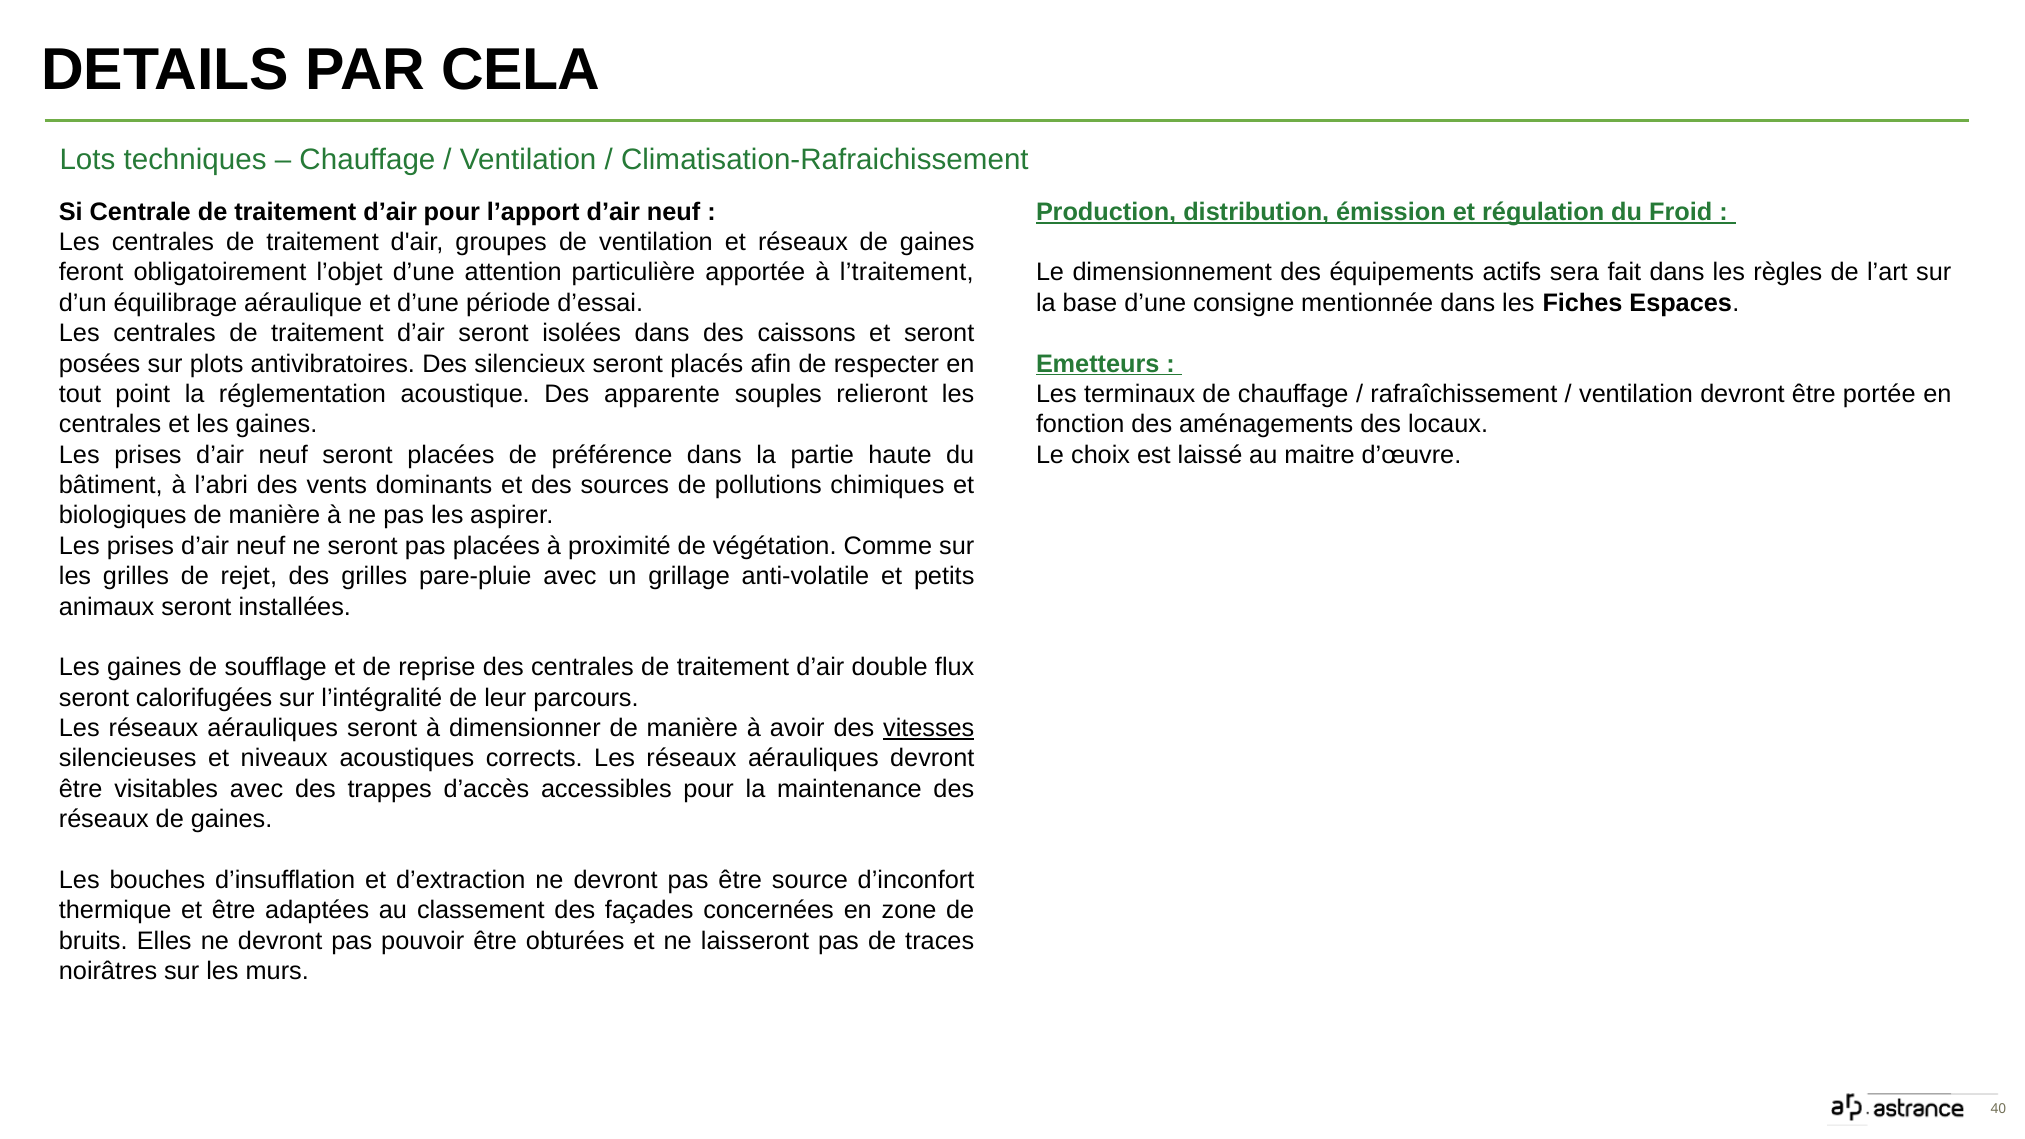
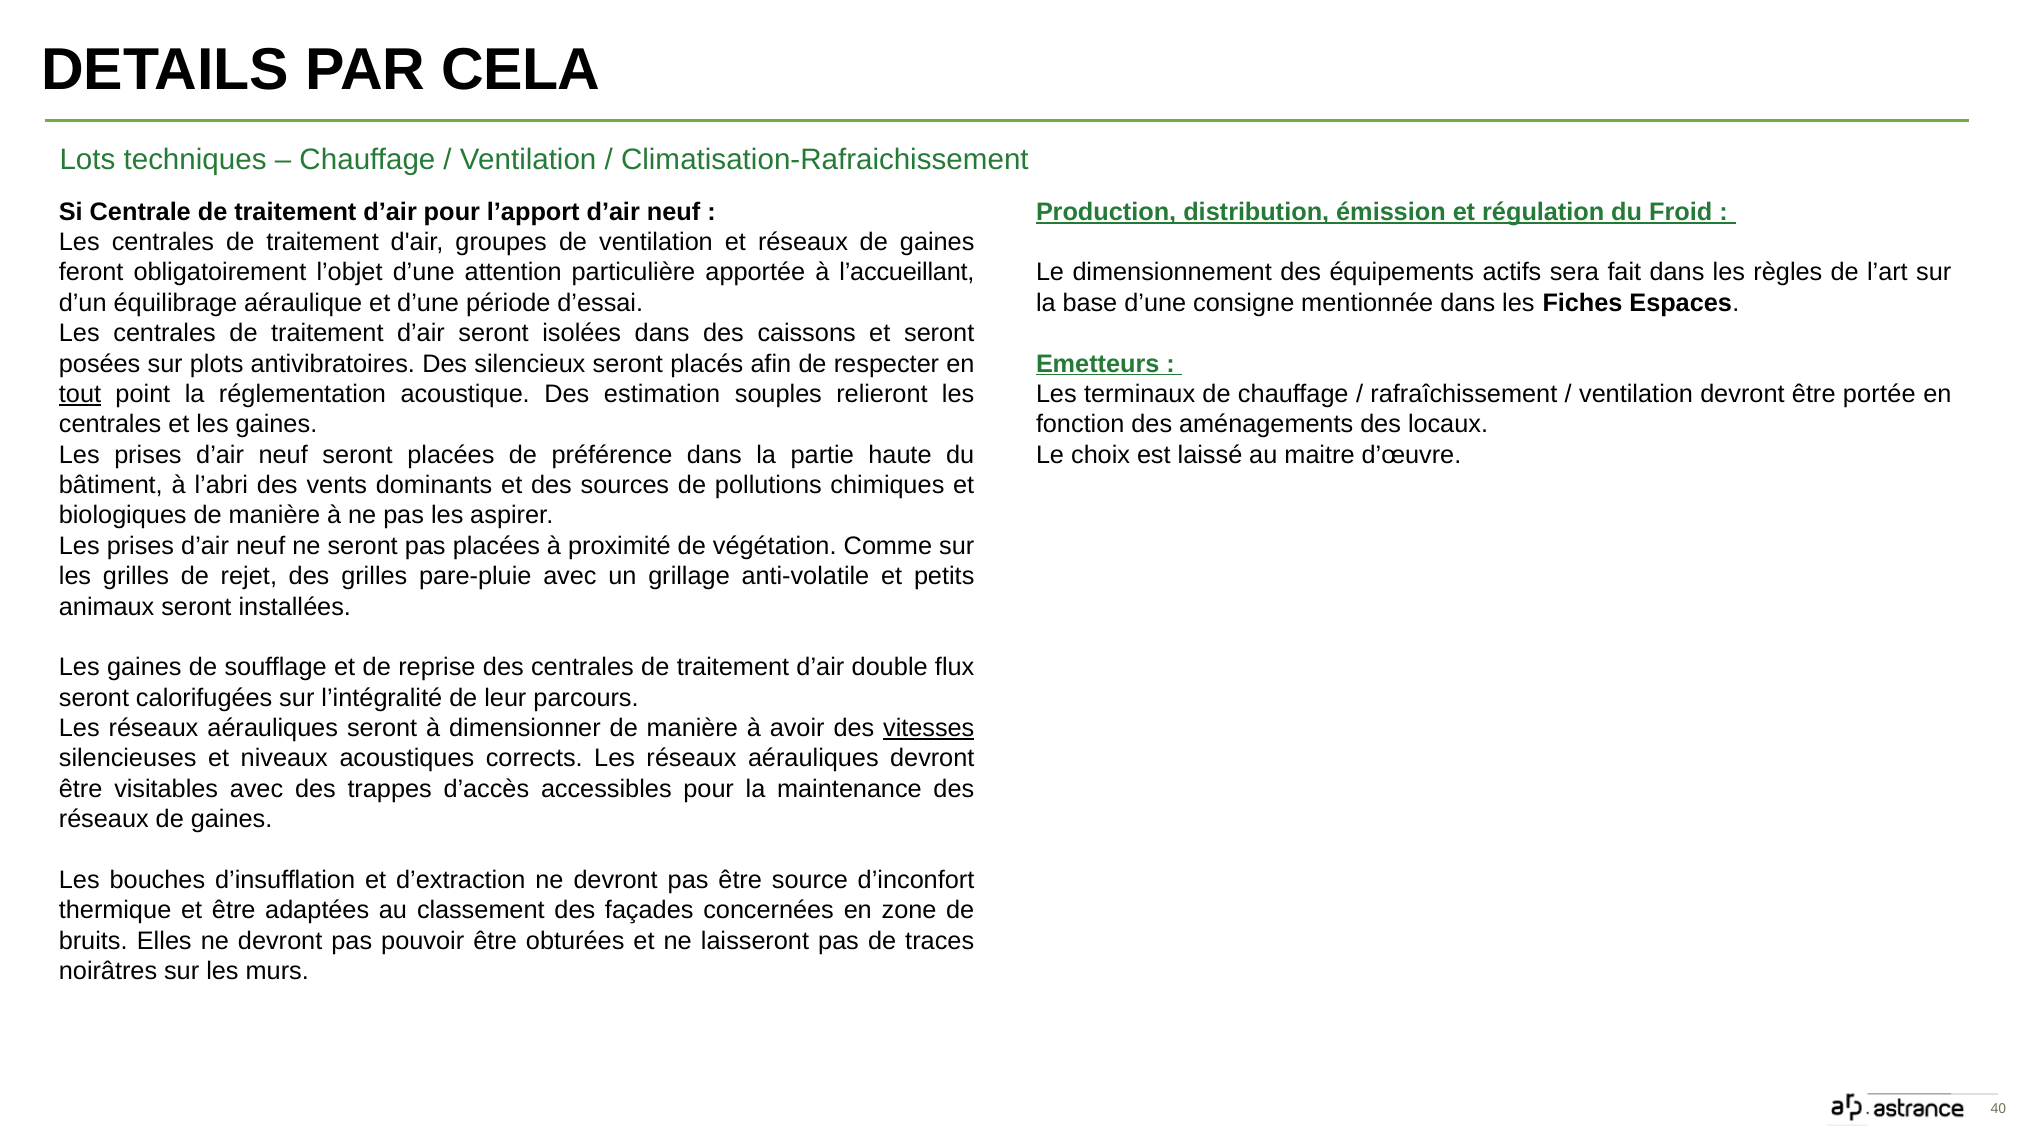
l’traitement: l’traitement -> l’accueillant
tout underline: none -> present
apparente: apparente -> estimation
